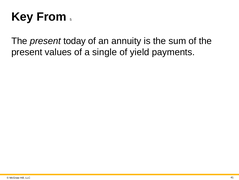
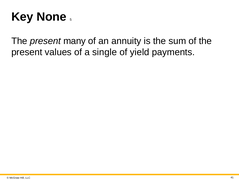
From: From -> None
today: today -> many
